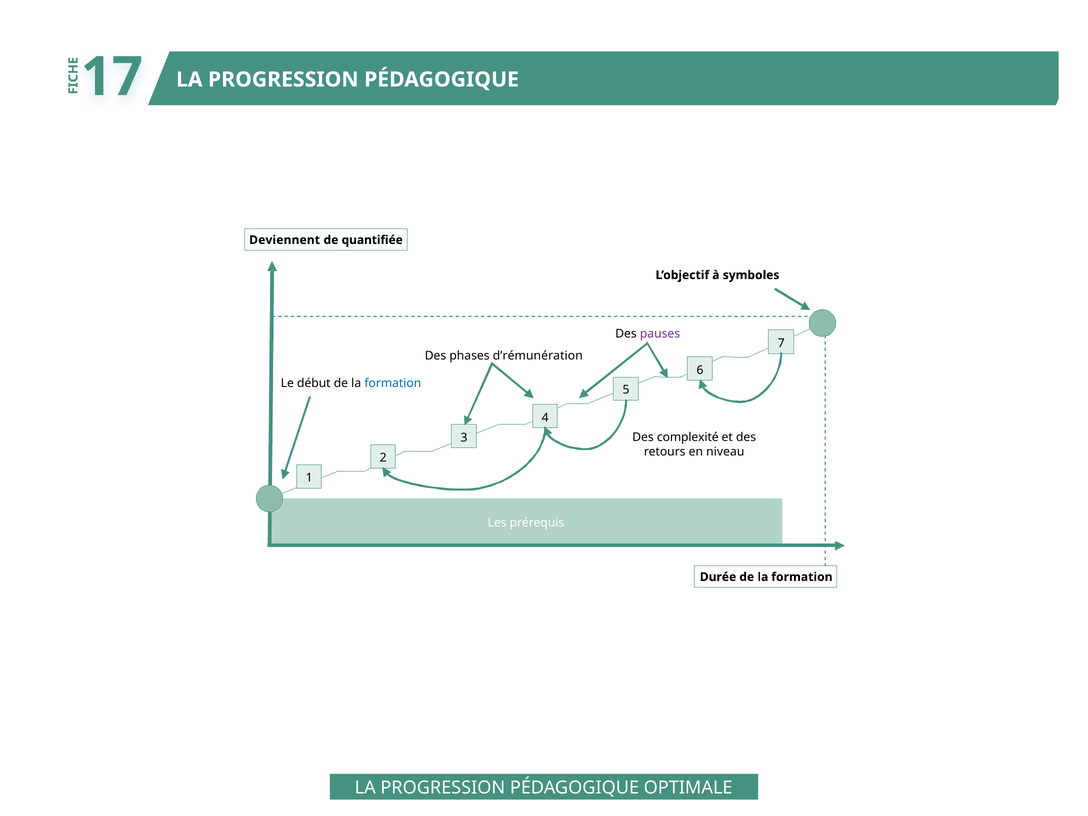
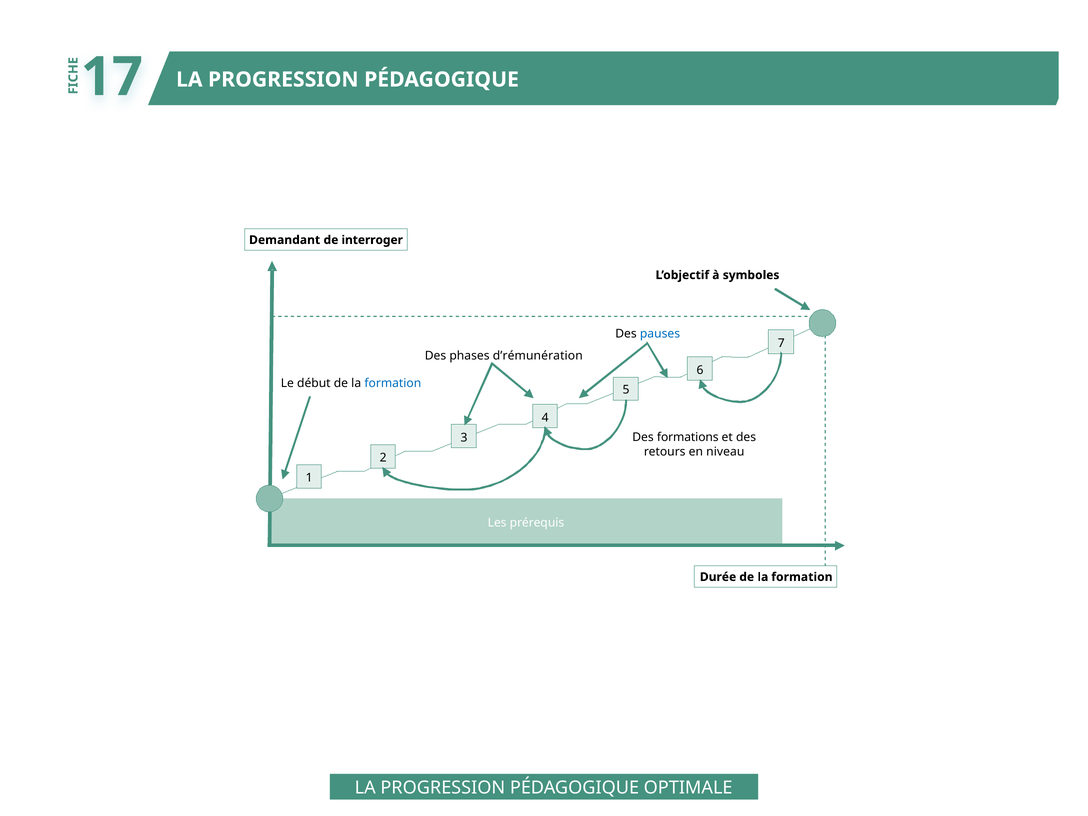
Deviennent: Deviennent -> Demandant
quantifiée: quantifiée -> interroger
pauses colour: purple -> blue
complexité: complexité -> formations
